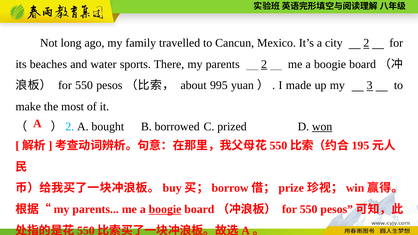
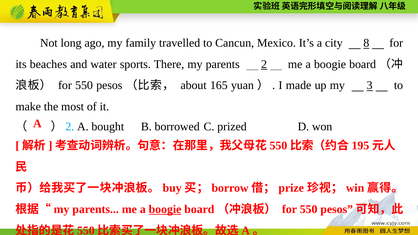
city 2: 2 -> 8
995: 995 -> 165
won underline: present -> none
